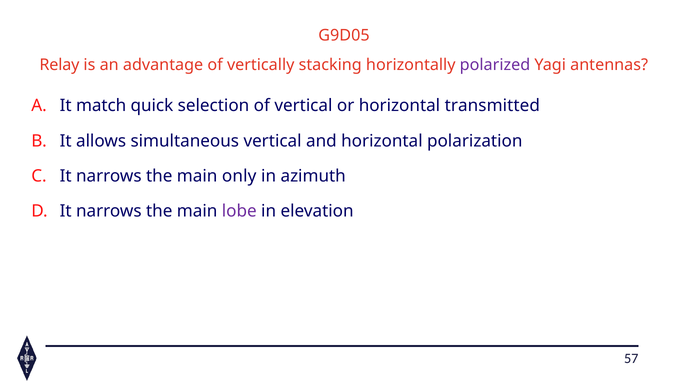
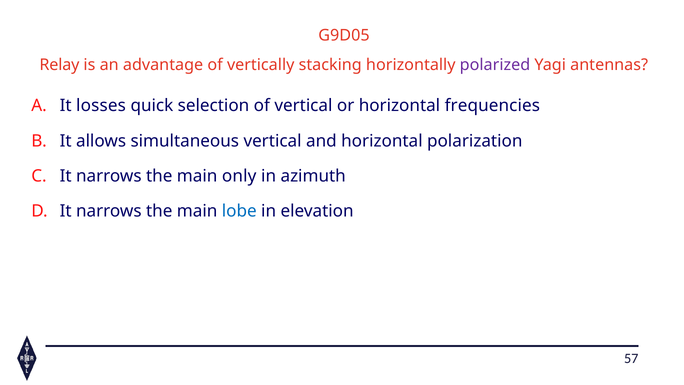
match: match -> losses
transmitted: transmitted -> frequencies
lobe colour: purple -> blue
